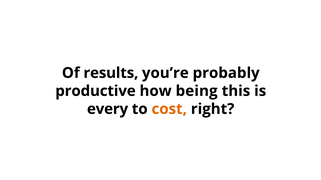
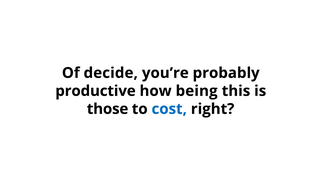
results: results -> decide
every: every -> those
cost colour: orange -> blue
